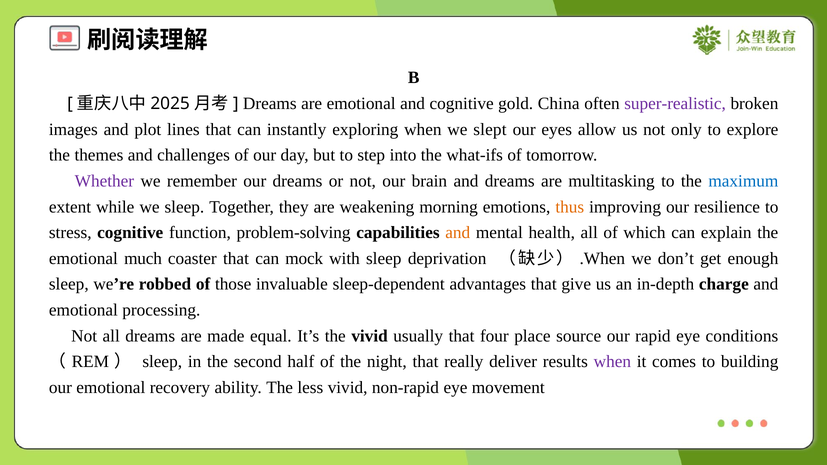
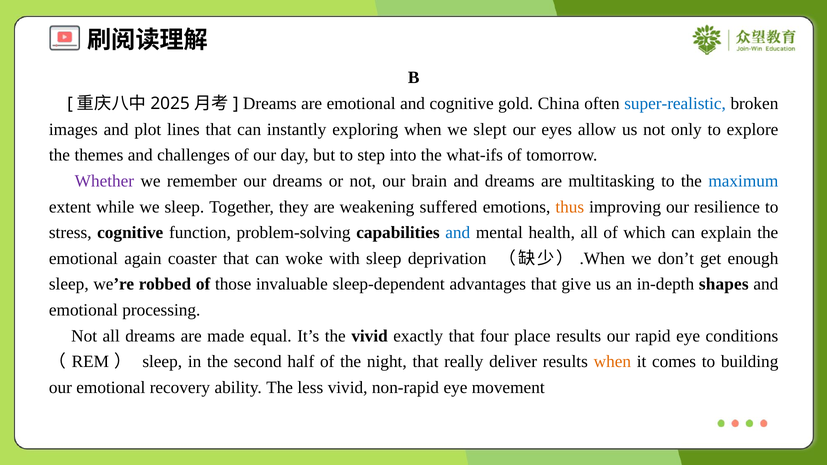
super-realistic colour: purple -> blue
morning: morning -> suffered
and at (458, 233) colour: orange -> blue
much: much -> again
mock: mock -> woke
charge: charge -> shapes
usually: usually -> exactly
place source: source -> results
when at (612, 362) colour: purple -> orange
